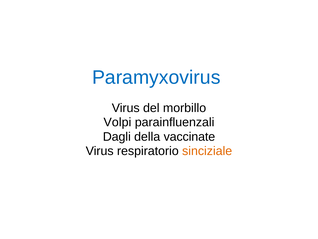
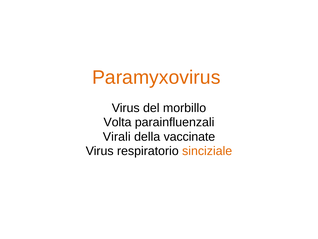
Paramyxovirus colour: blue -> orange
Volpi: Volpi -> Volta
Dagli: Dagli -> Virali
